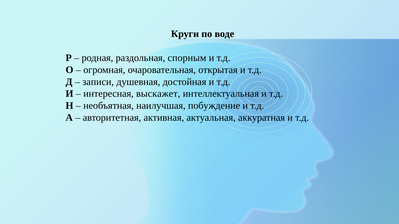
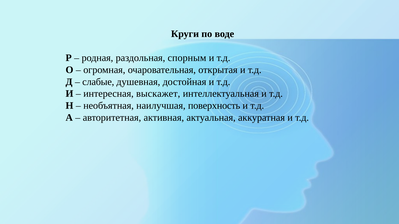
записи: записи -> слабые
побуждение: побуждение -> поверхность
